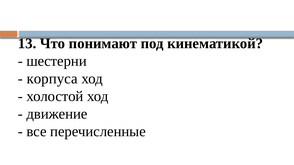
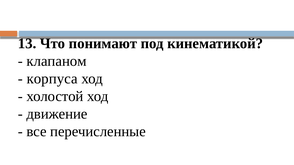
шестерни: шестерни -> клапаном
